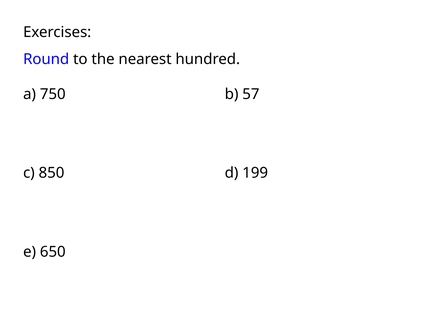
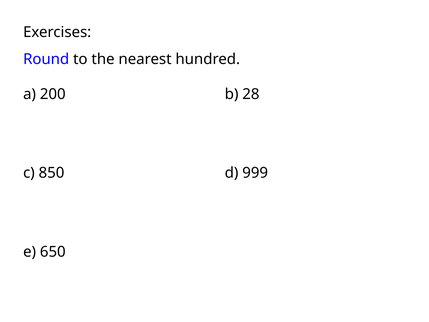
750: 750 -> 200
57: 57 -> 28
199: 199 -> 999
